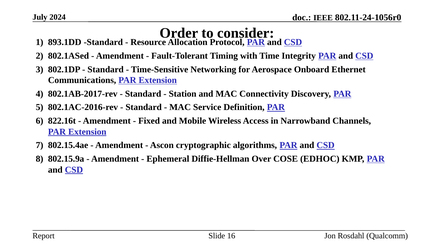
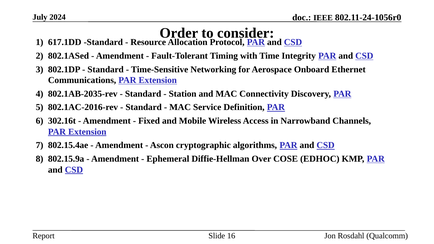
893.1DD: 893.1DD -> 617.1DD
802.1AB-2017-rev: 802.1AB-2017-rev -> 802.1AB-2035-rev
822.16t: 822.16t -> 302.16t
